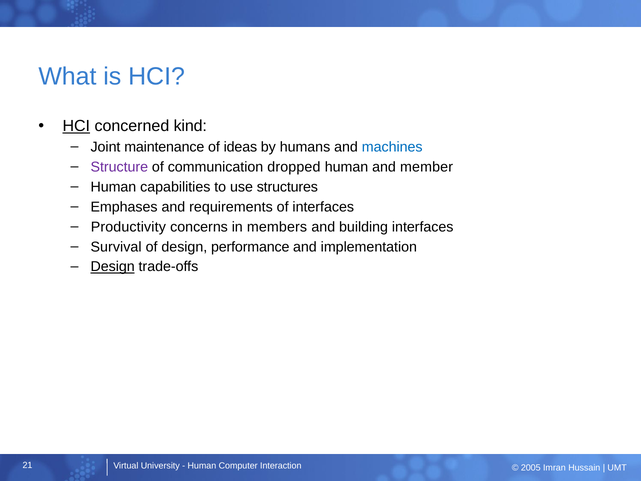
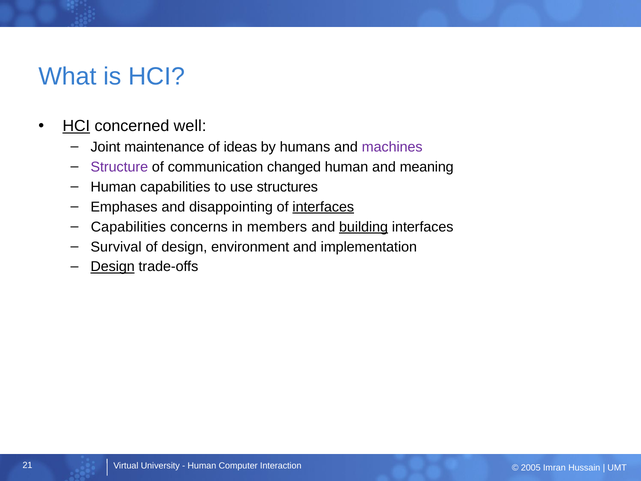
kind: kind -> well
machines colour: blue -> purple
dropped: dropped -> changed
member: member -> meaning
requirements: requirements -> disappointing
interfaces at (323, 207) underline: none -> present
Productivity at (128, 227): Productivity -> Capabilities
building underline: none -> present
performance: performance -> environment
